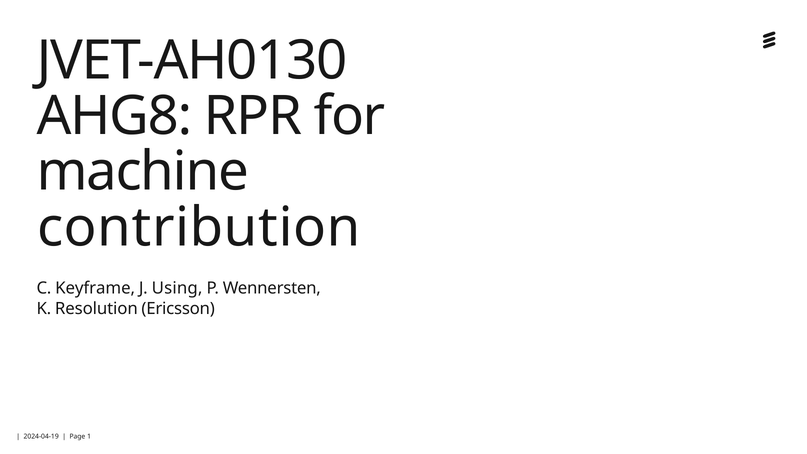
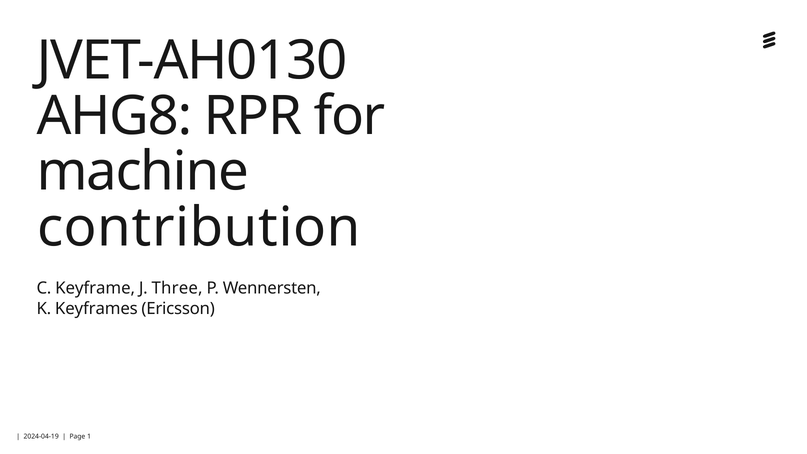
Using: Using -> Three
Resolution: Resolution -> Keyframes
